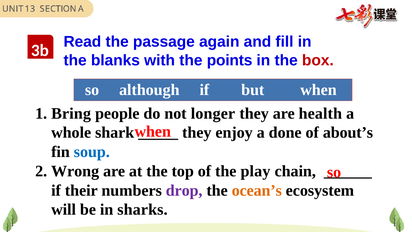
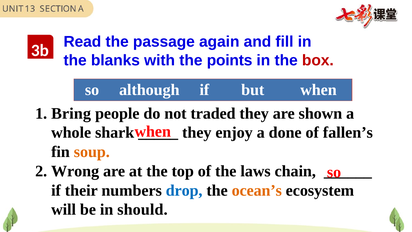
longer: longer -> traded
health: health -> shown
about’s: about’s -> fallen’s
soup colour: blue -> orange
play: play -> laws
drop colour: purple -> blue
sharks: sharks -> should
